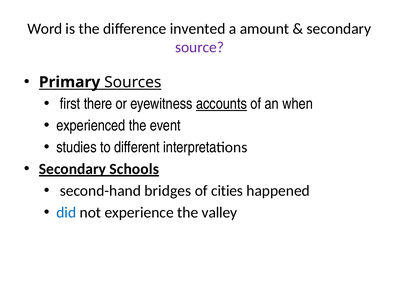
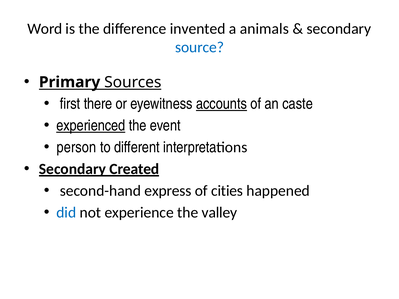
amount: amount -> animals
source colour: purple -> blue
when: when -> caste
experienced underline: none -> present
studies: studies -> person
Schools: Schools -> Created
bridges: bridges -> express
